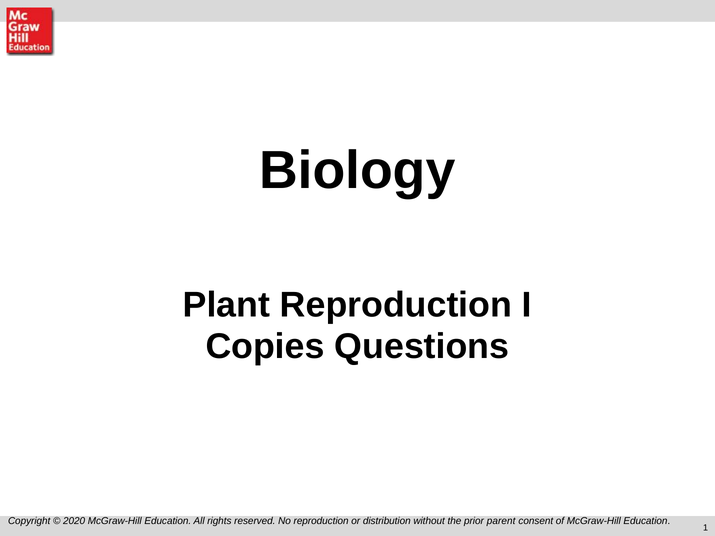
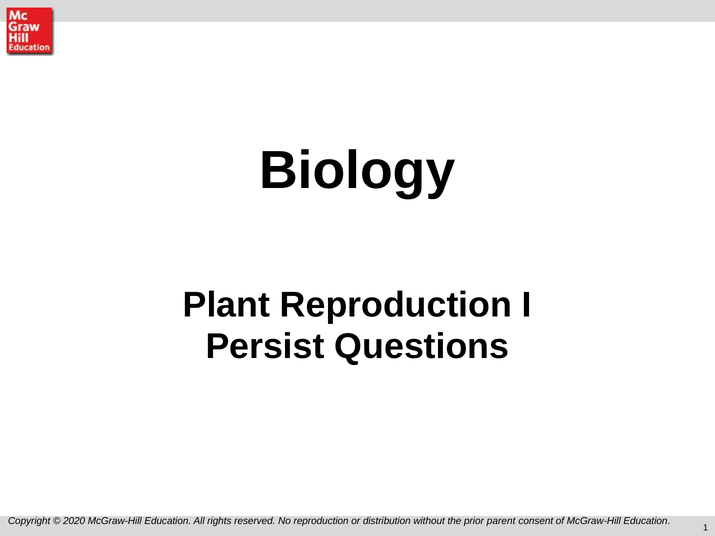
Copies: Copies -> Persist
